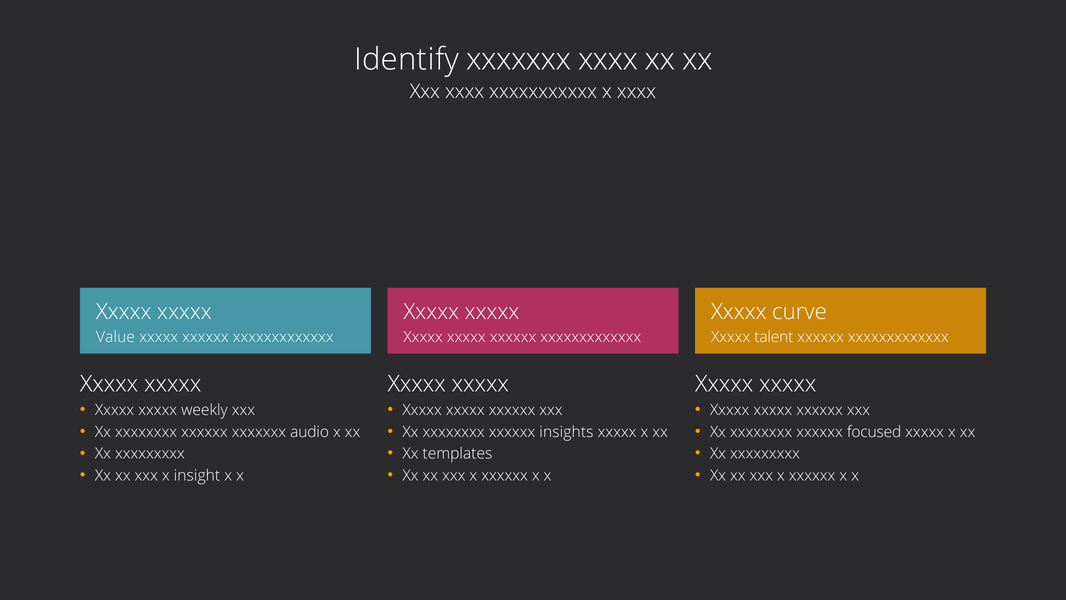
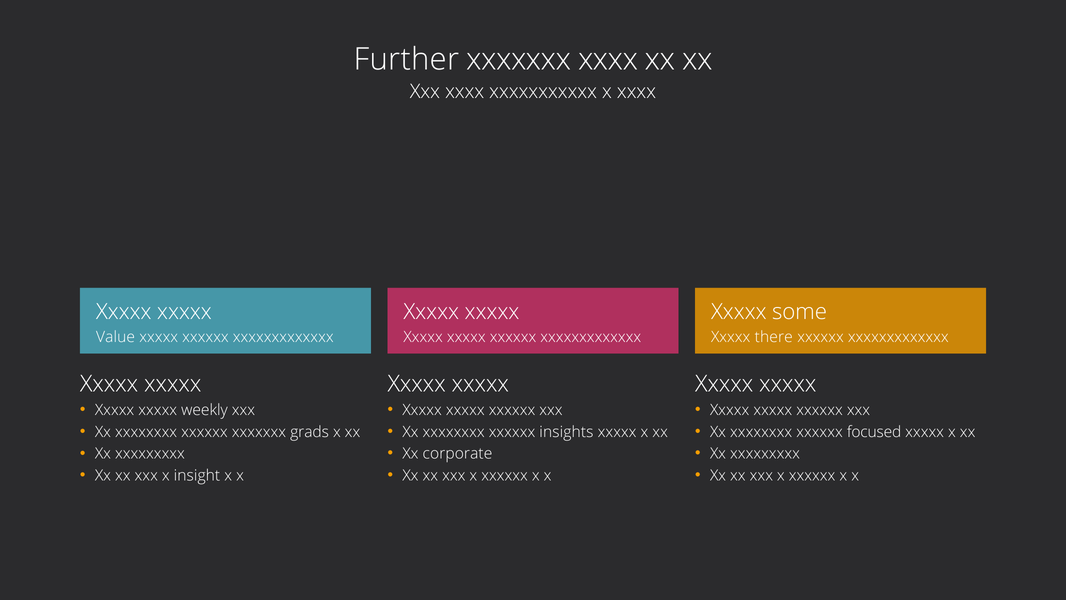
Identify: Identify -> Further
curve: curve -> some
talent: talent -> there
audio: audio -> grads
templates: templates -> corporate
